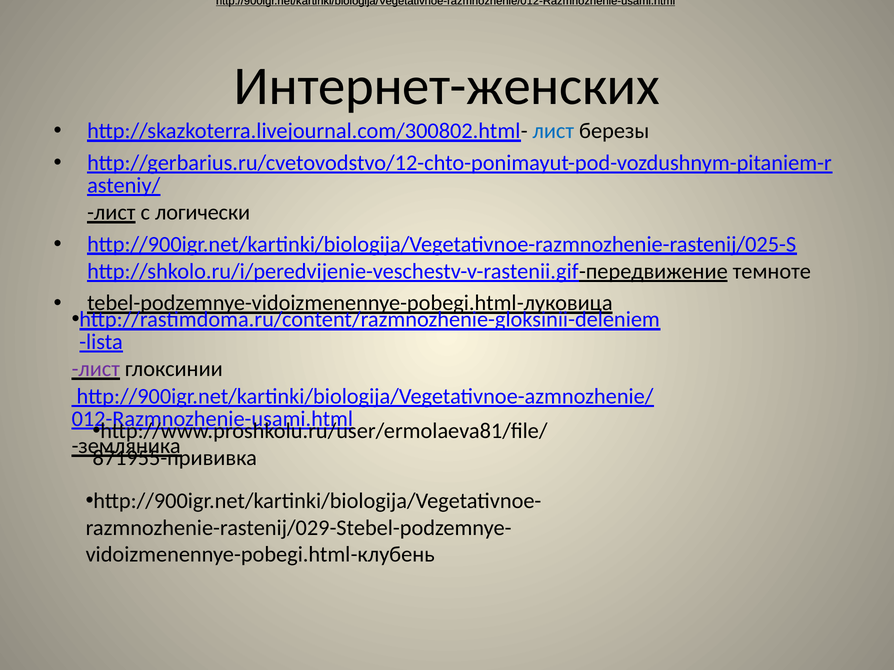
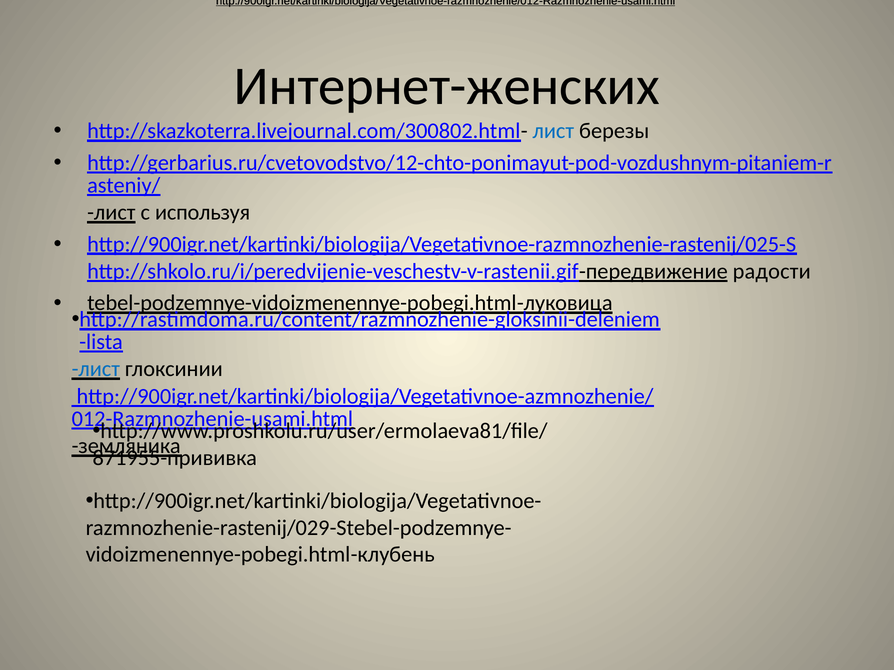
логически: логически -> используя
темноте: темноте -> радости
лист at (96, 369) colour: purple -> blue
